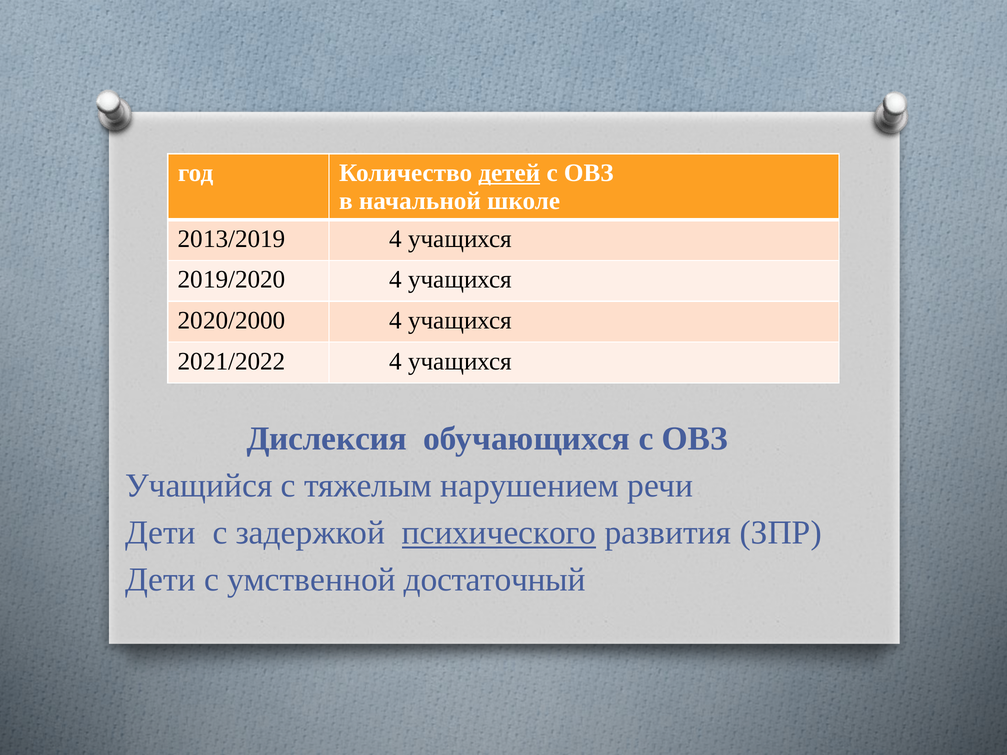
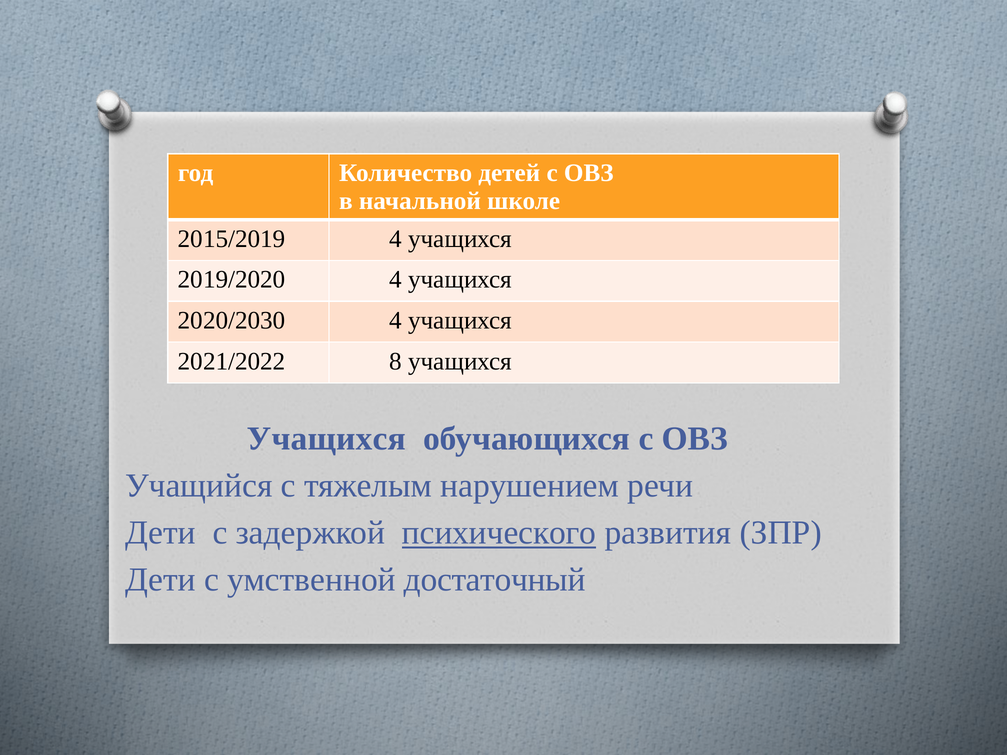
детей underline: present -> none
2013/2019: 2013/2019 -> 2015/2019
2020/2000: 2020/2000 -> 2020/2030
2021/2022 4: 4 -> 8
Дислексия at (327, 439): Дислексия -> Учащихся
